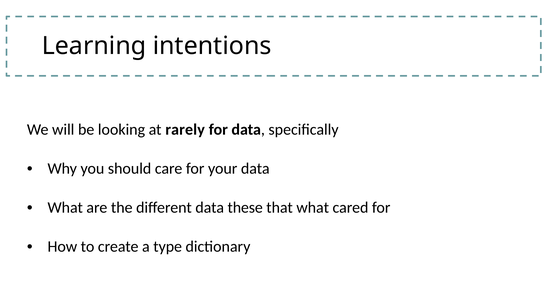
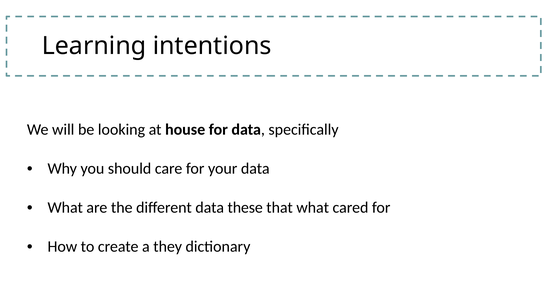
rarely: rarely -> house
type: type -> they
